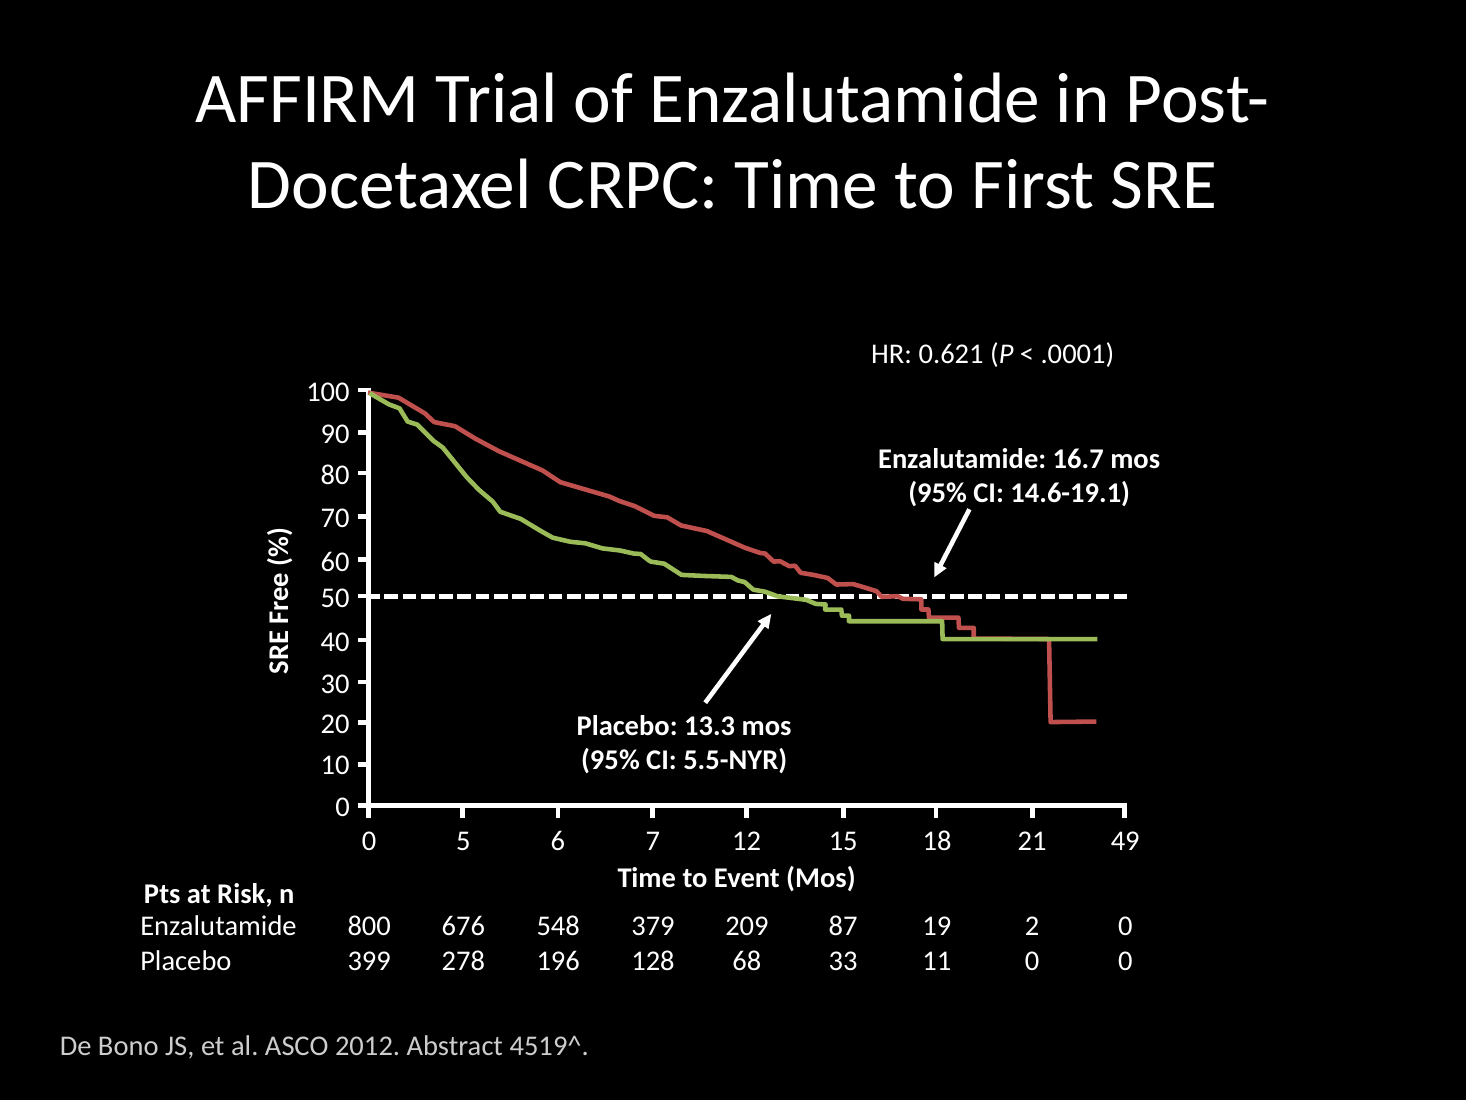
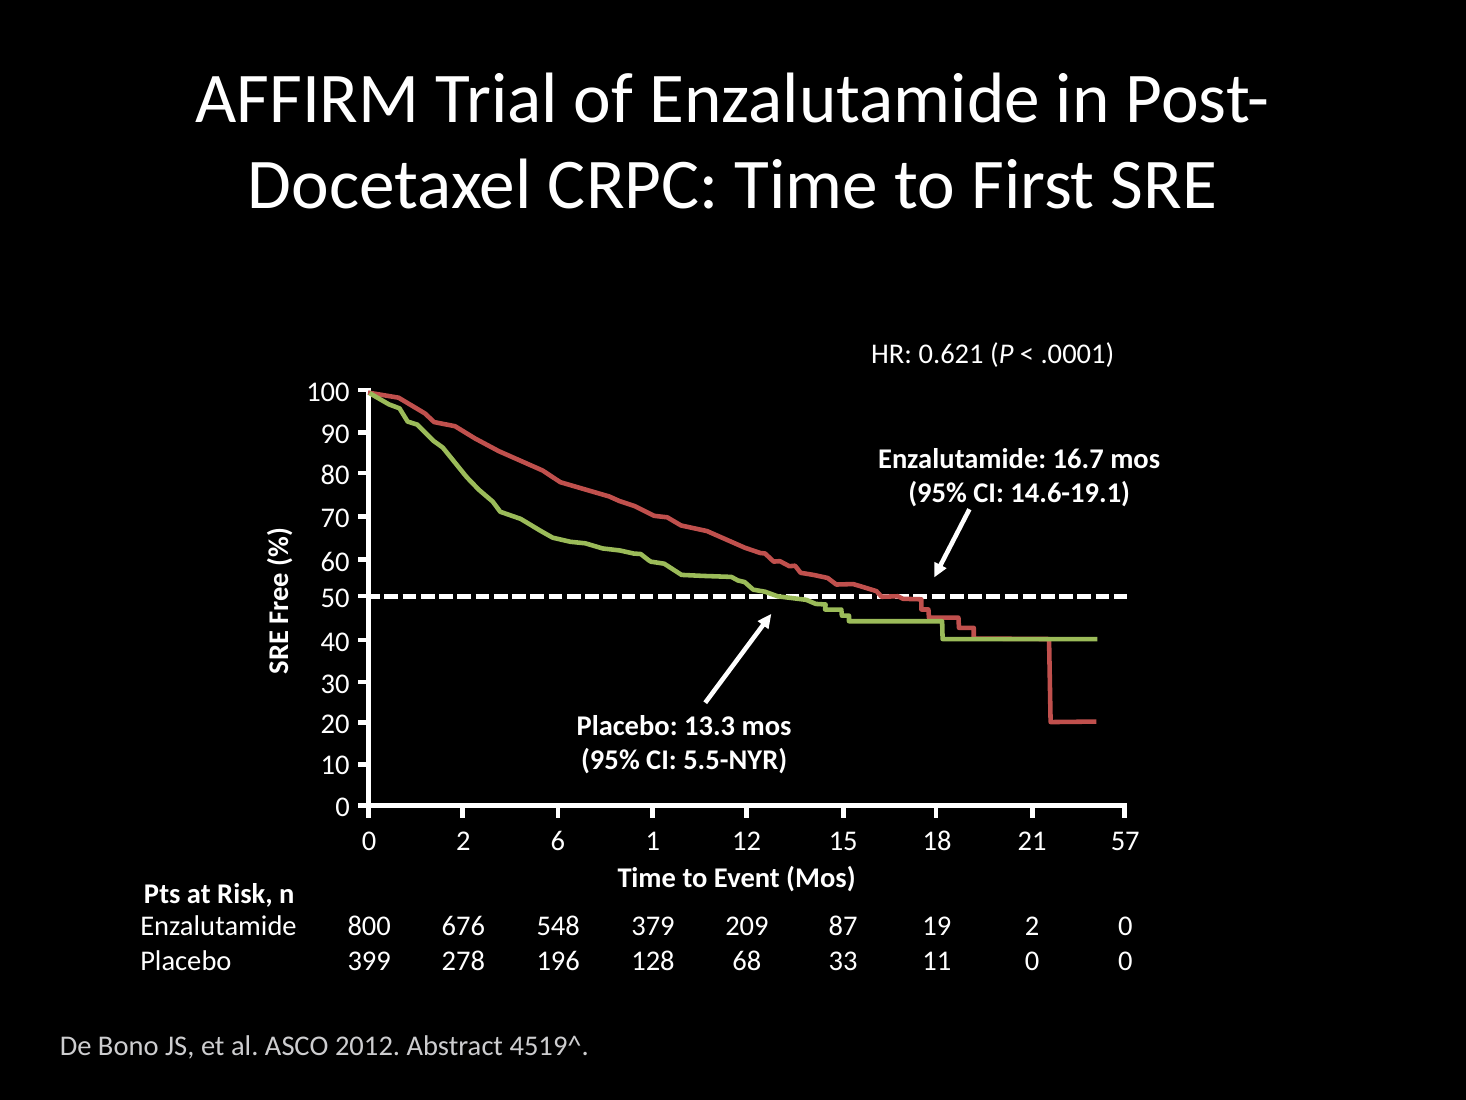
0 5: 5 -> 2
7: 7 -> 1
49: 49 -> 57
